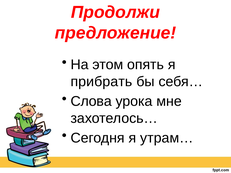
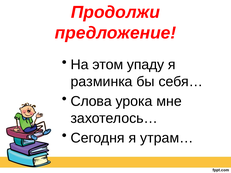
опять: опять -> упаду
прибрать: прибрать -> разминка
